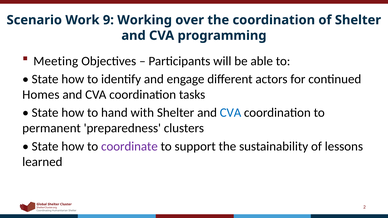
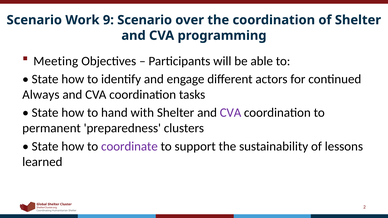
9 Working: Working -> Scenario
Homes: Homes -> Always
CVA at (231, 113) colour: blue -> purple
